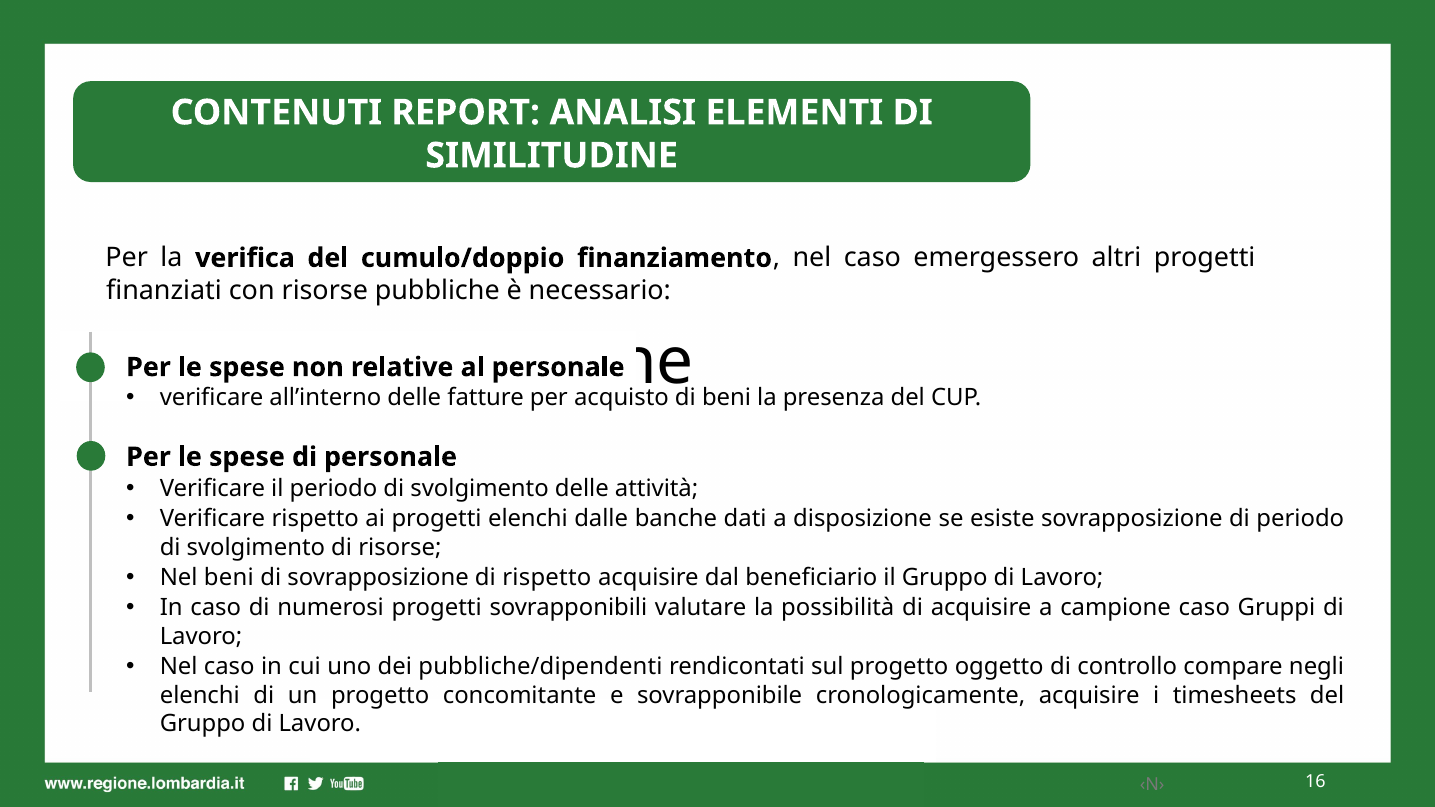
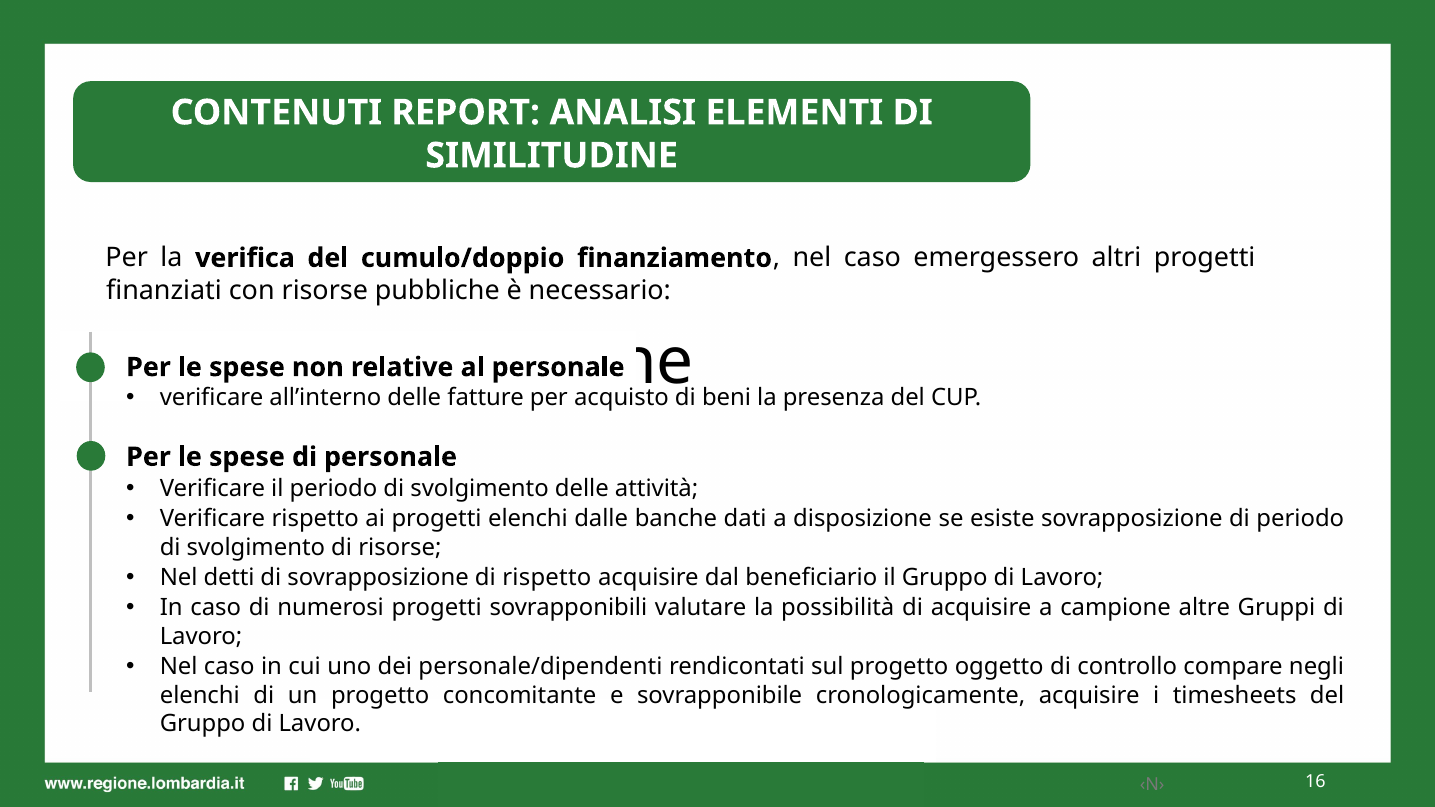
Nel beni: beni -> detti
campione caso: caso -> altre
pubbliche/dipendenti: pubbliche/dipendenti -> personale/dipendenti
